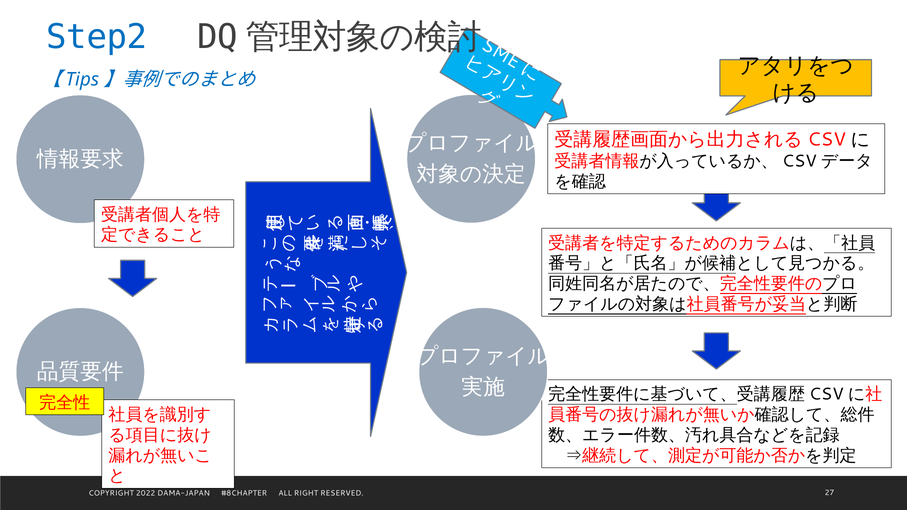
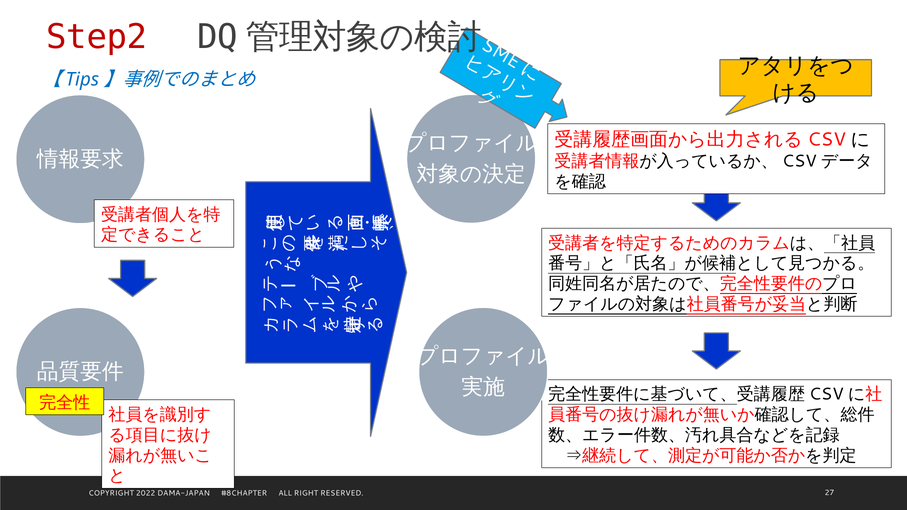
Step2 colour: blue -> red
